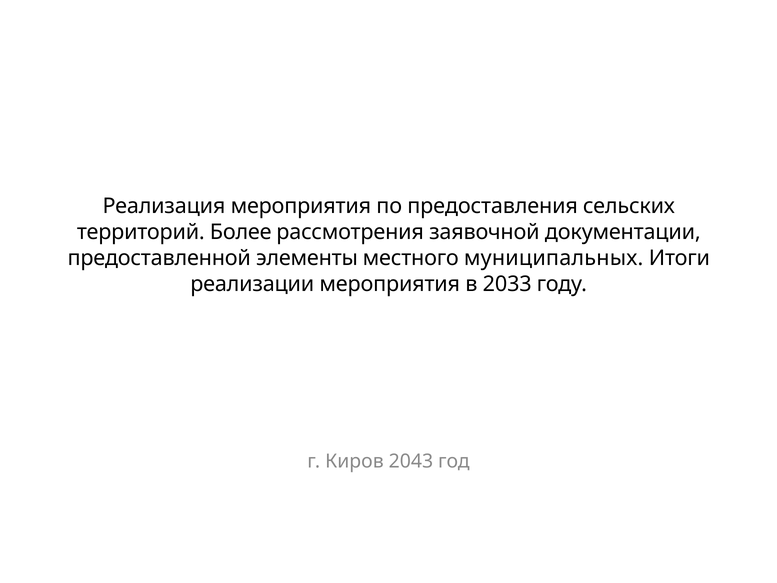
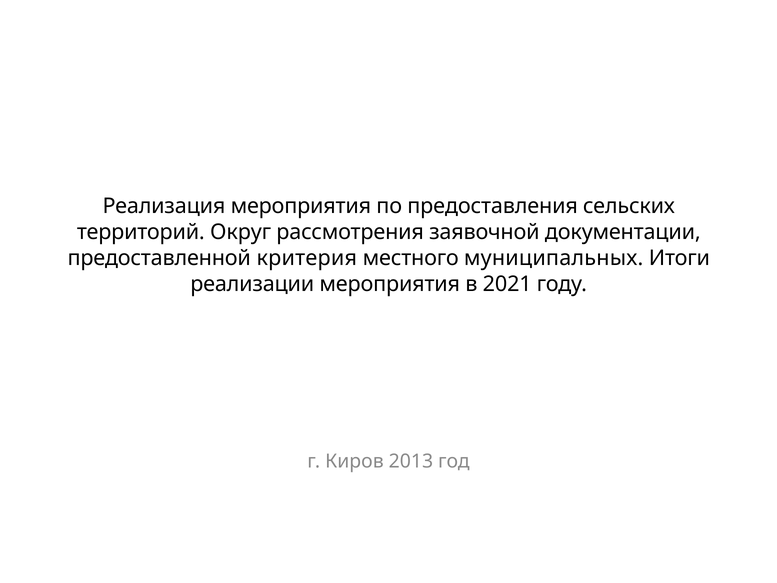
Более: Более -> Округ
элементы: элементы -> критерия
2033: 2033 -> 2021
2043: 2043 -> 2013
